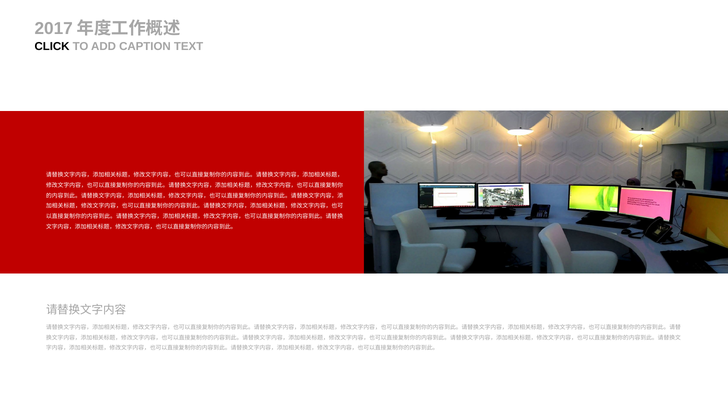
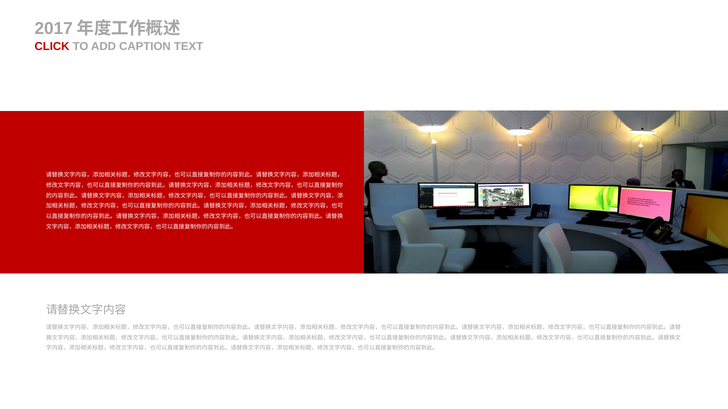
CLICK colour: black -> red
